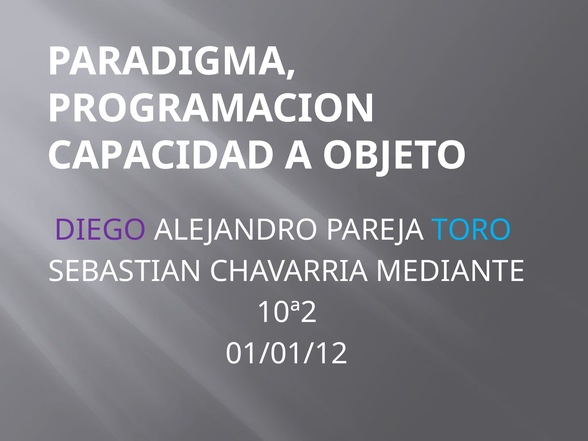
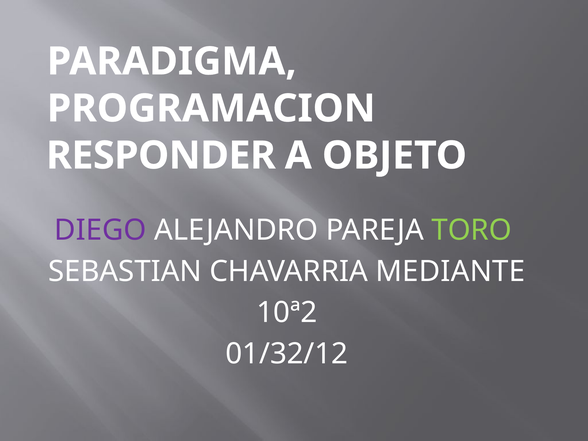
CAPACIDAD: CAPACIDAD -> RESPONDER
TORO colour: light blue -> light green
01/01/12: 01/01/12 -> 01/32/12
